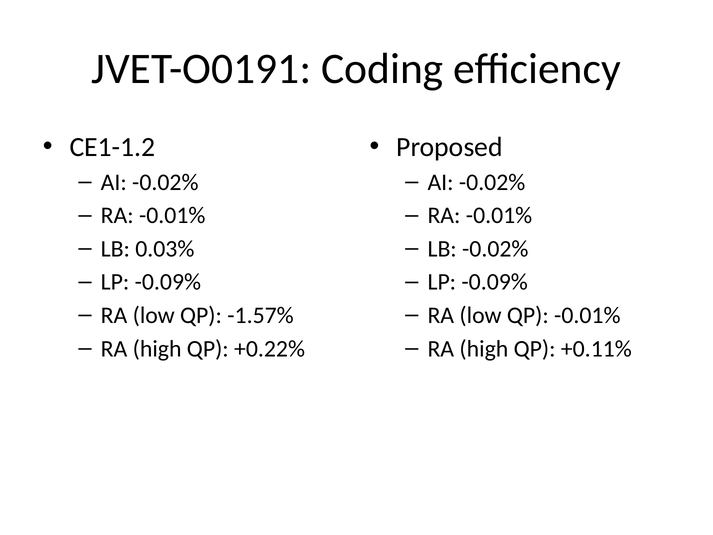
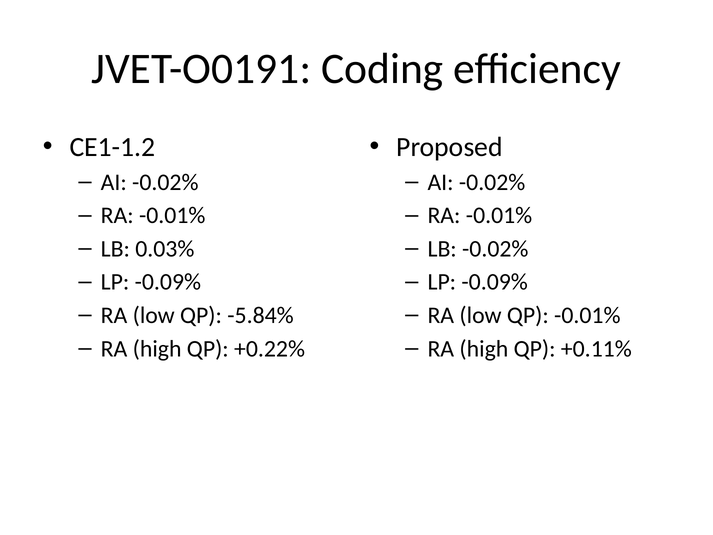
-1.57%: -1.57% -> -5.84%
